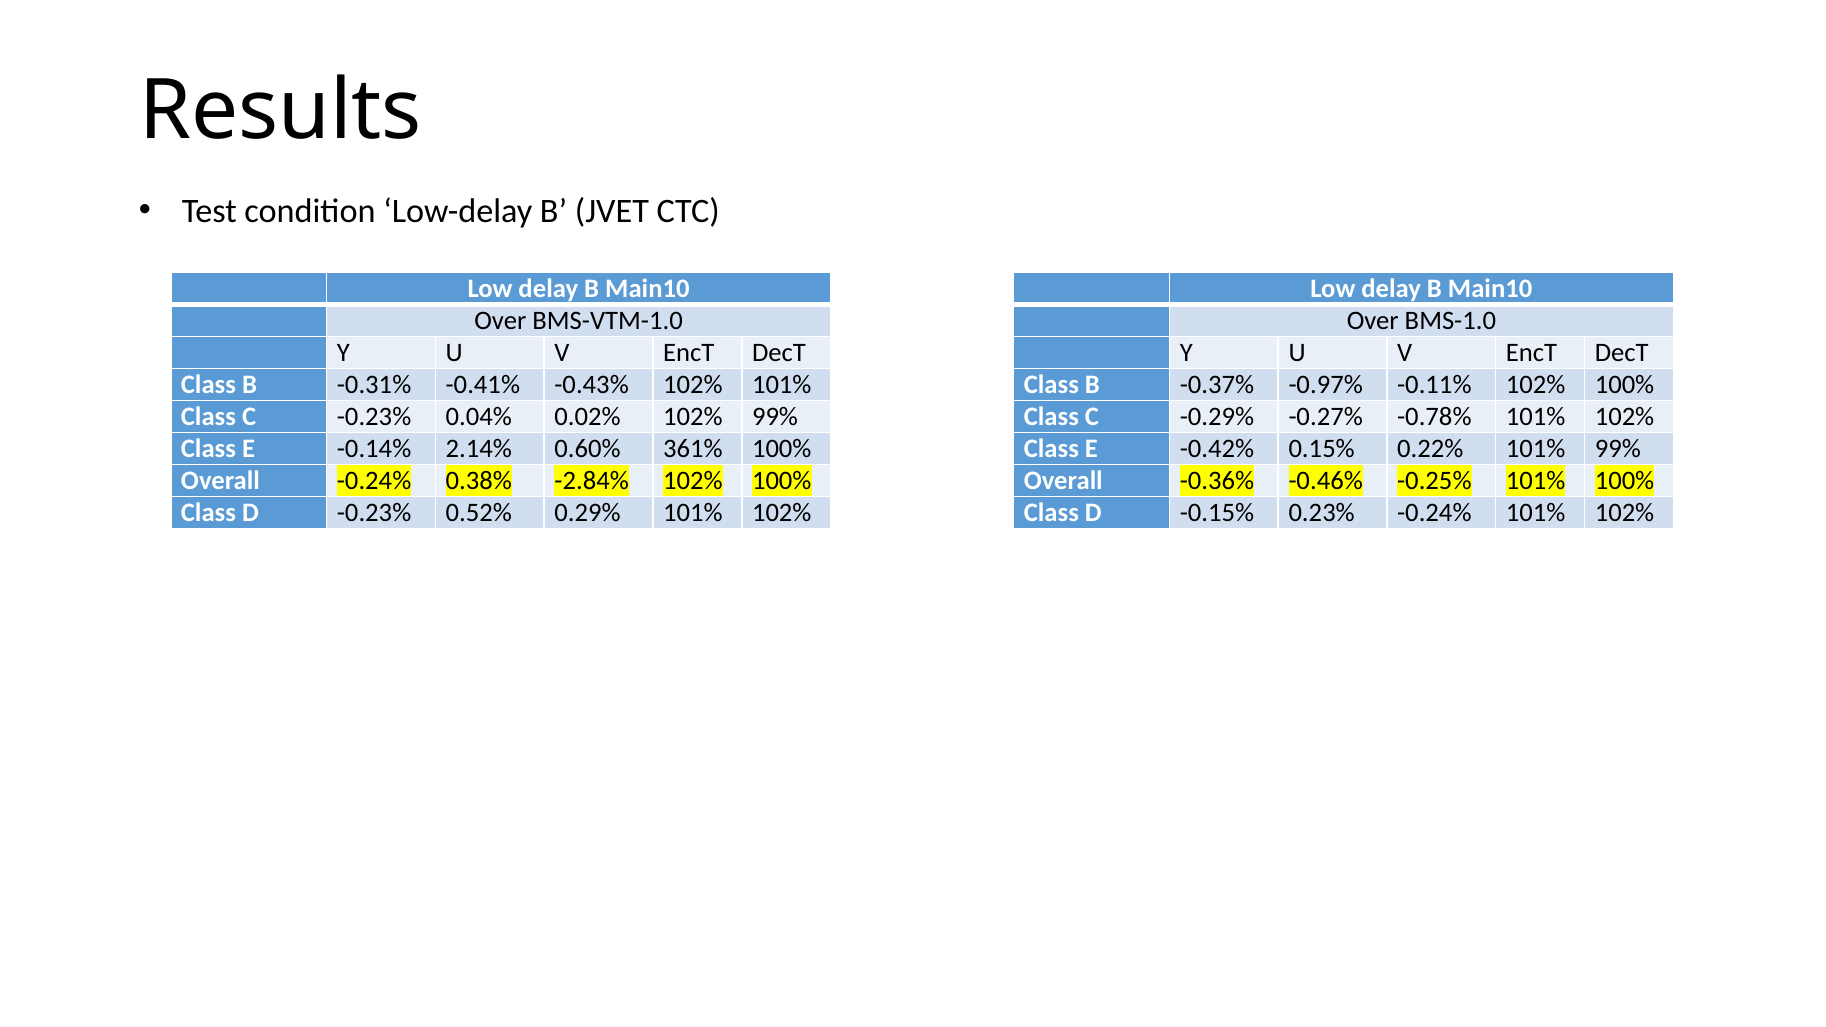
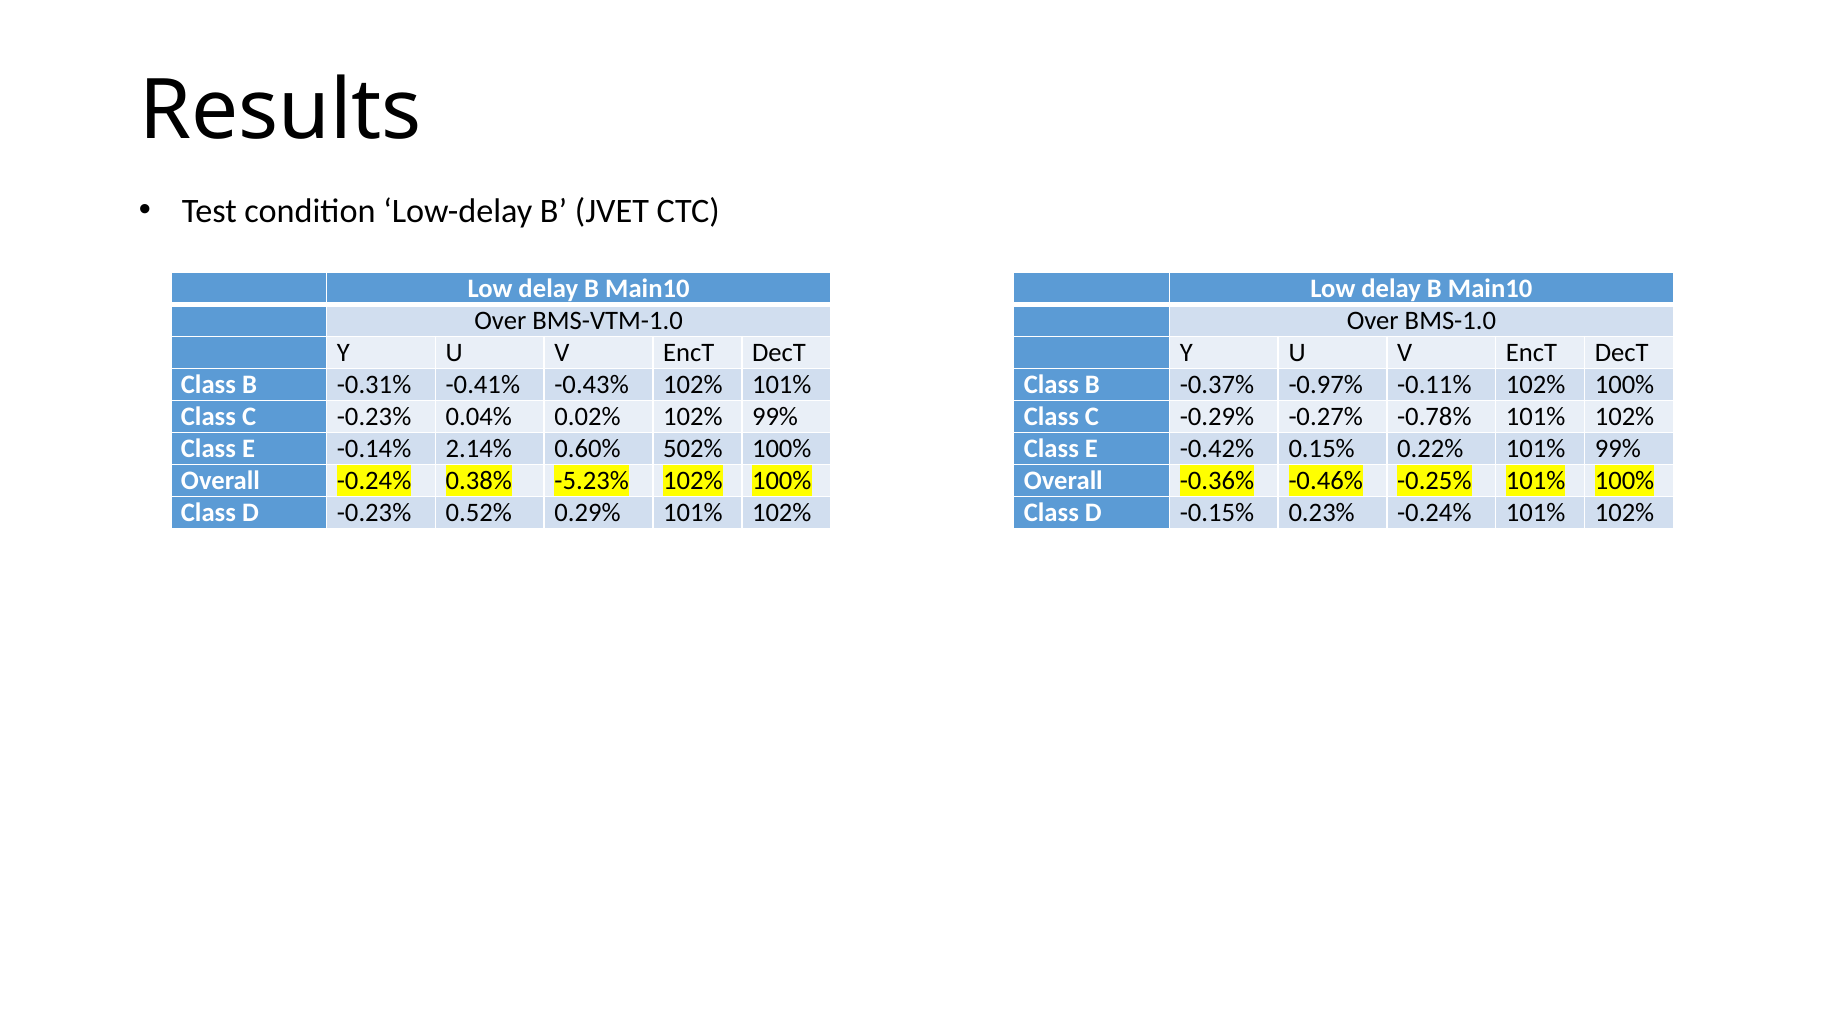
361%: 361% -> 502%
-2.84%: -2.84% -> -5.23%
